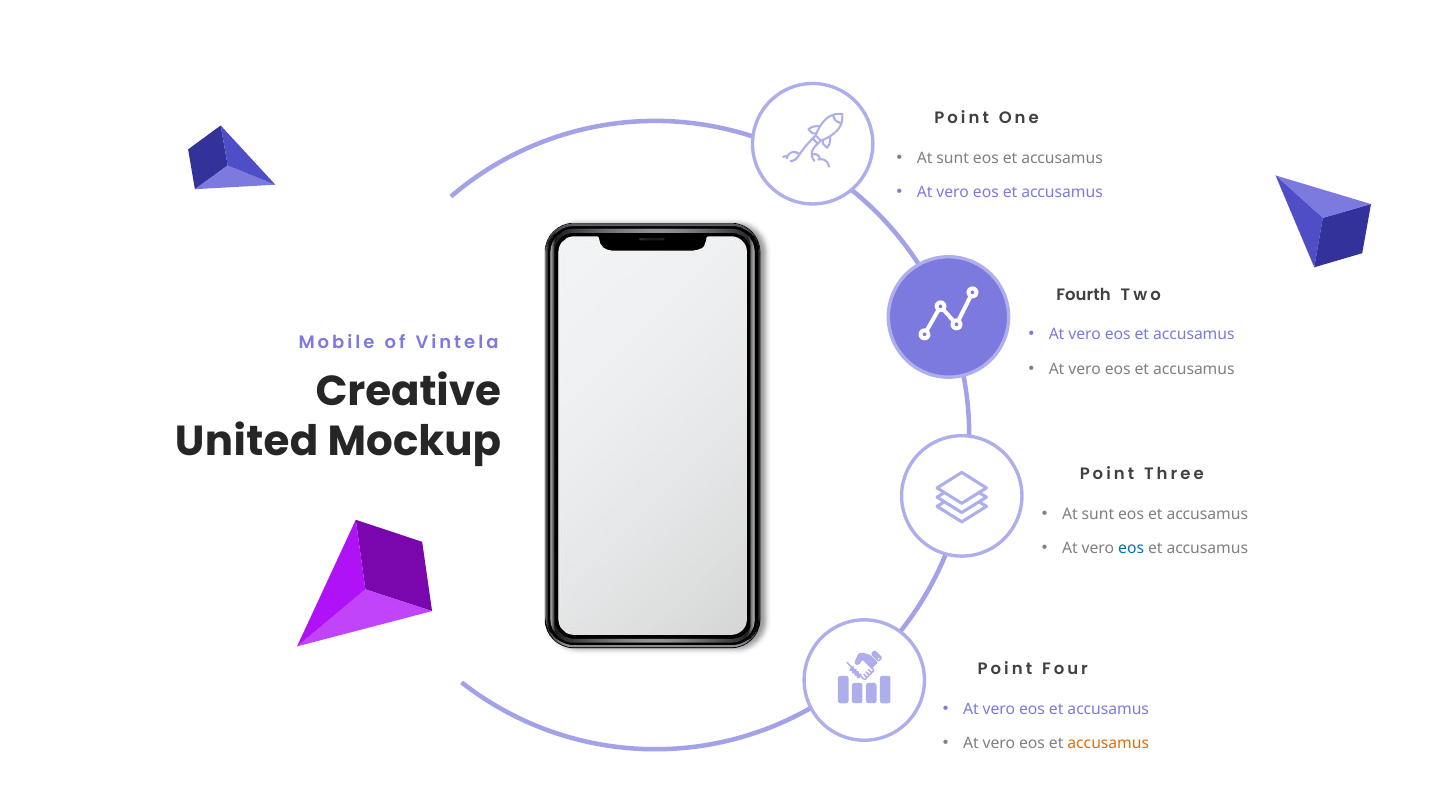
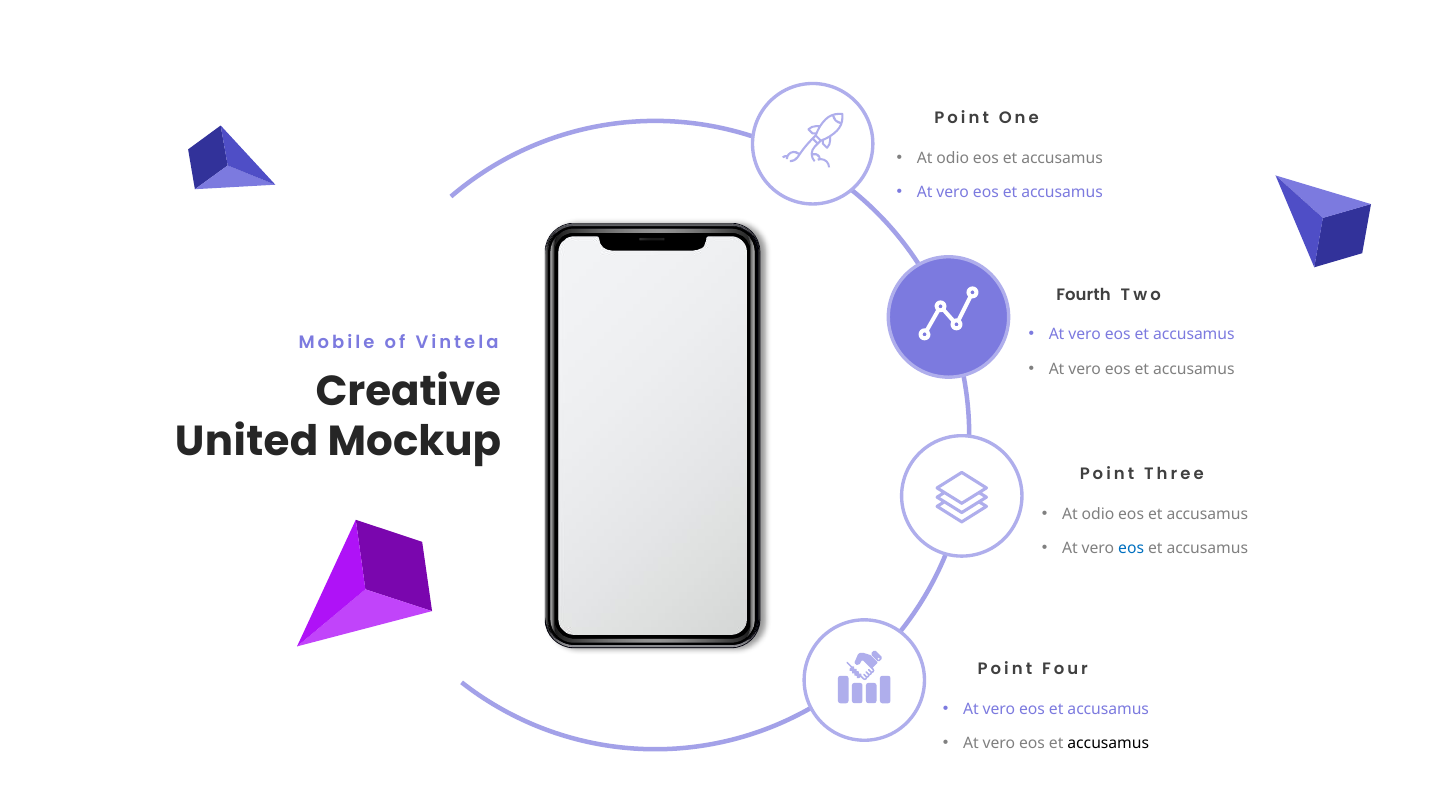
sunt at (953, 158): sunt -> odio
sunt at (1098, 514): sunt -> odio
accusamus at (1108, 743) colour: orange -> black
